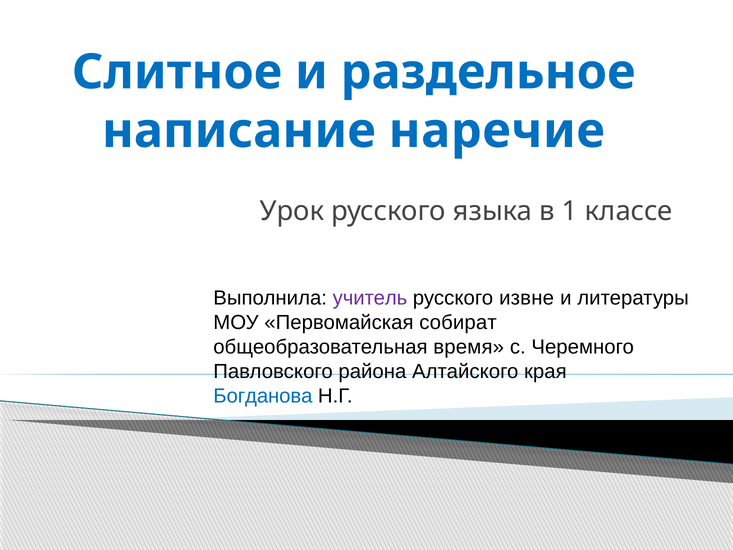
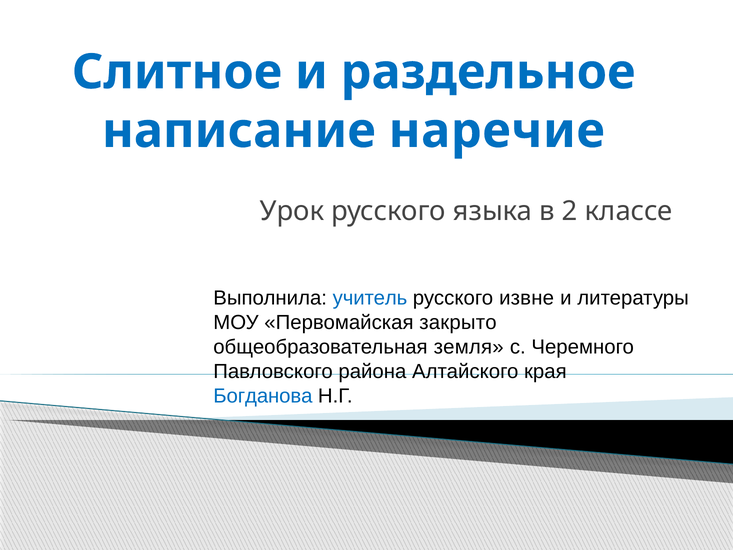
1: 1 -> 2
учитель colour: purple -> blue
собират: собират -> закрыто
время: время -> земля
